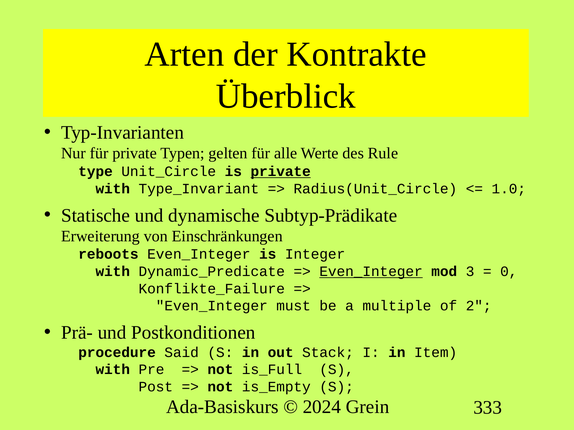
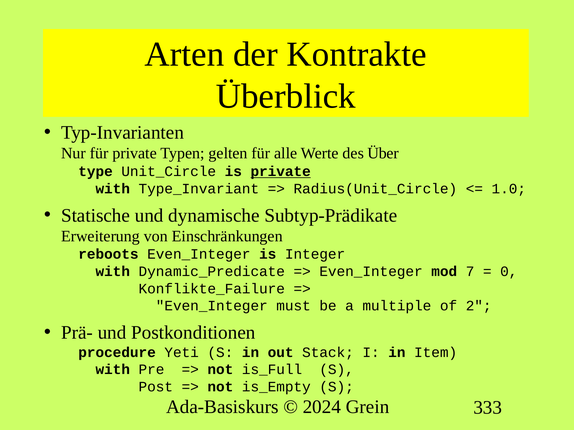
Rule: Rule -> Über
Even_Integer at (371, 272) underline: present -> none
3: 3 -> 7
Said: Said -> Yeti
